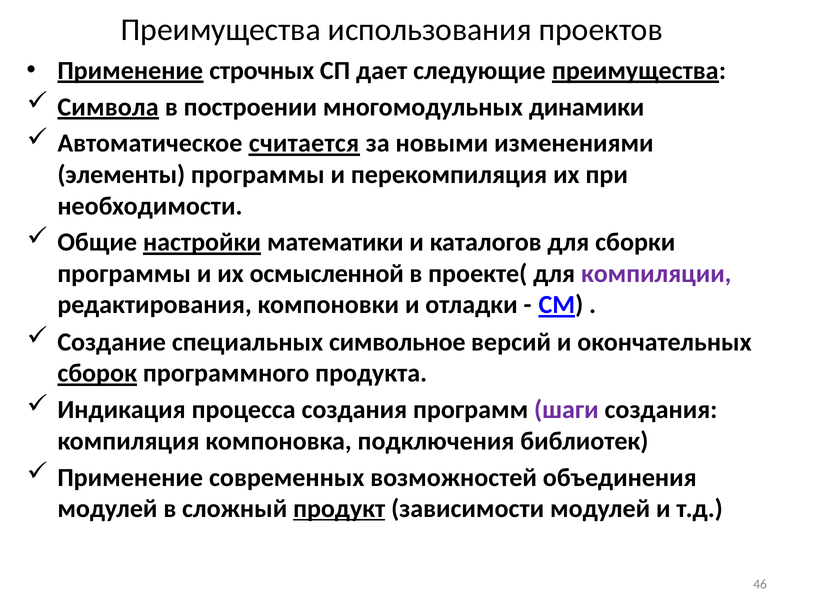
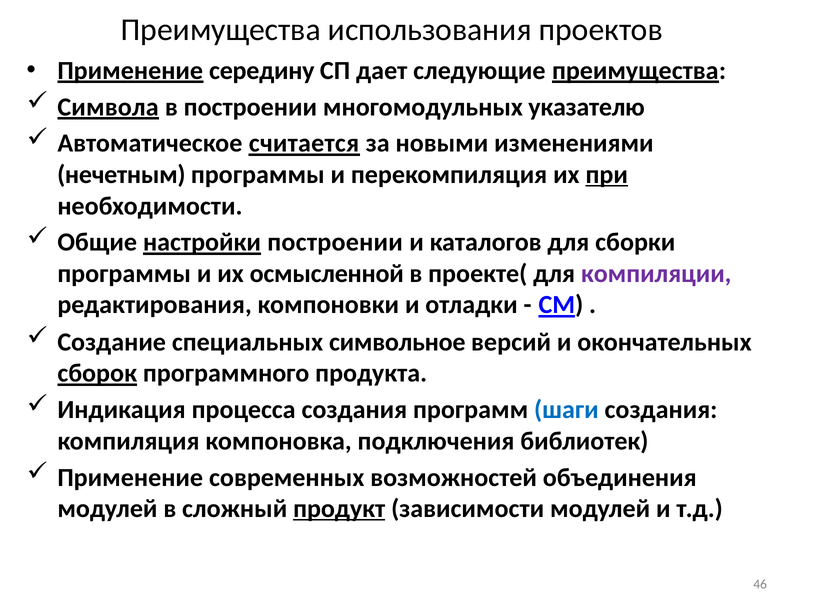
строчных: строчных -> середину
динамики: динамики -> указателю
элементы: элементы -> нечетным
при underline: none -> present
настройки математики: математики -> построении
шаги colour: purple -> blue
